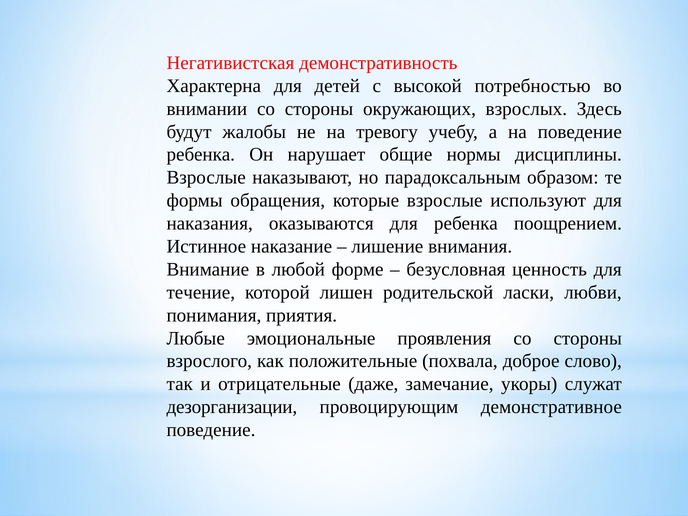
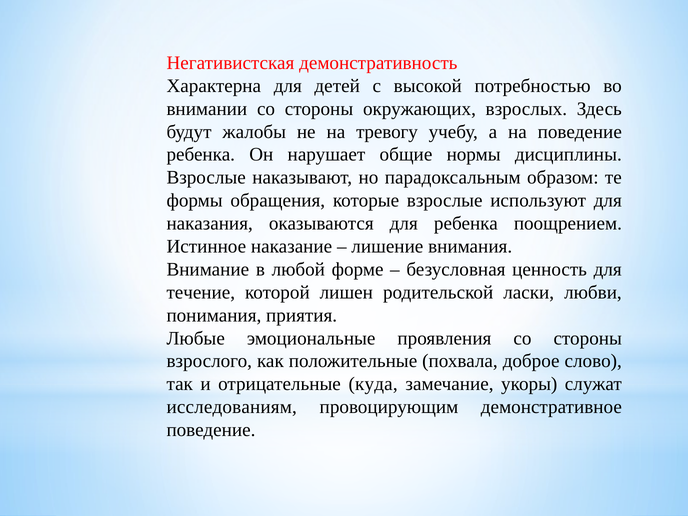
даже: даже -> куда
дезорганизации: дезорганизации -> исследованиям
